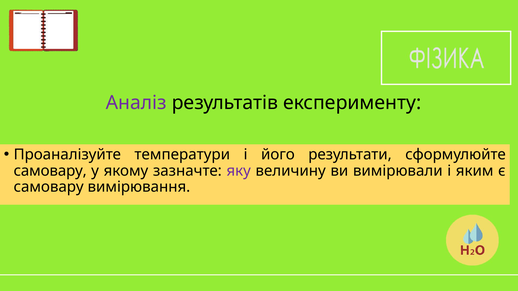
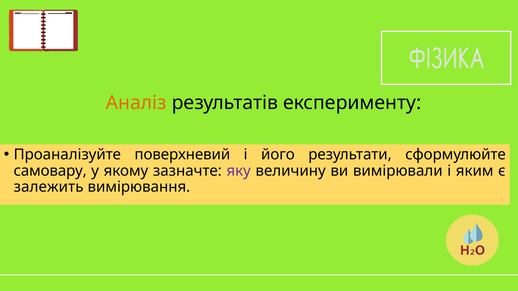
Аналіз colour: purple -> orange
температури: температури -> поверхневий
самовару at (49, 187): самовару -> залежить
